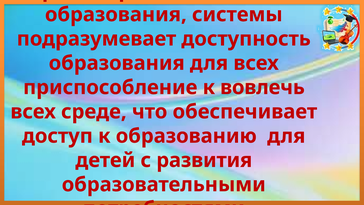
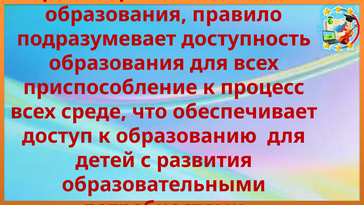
системы: системы -> правило
к вовлечь: вовлечь -> процесс
